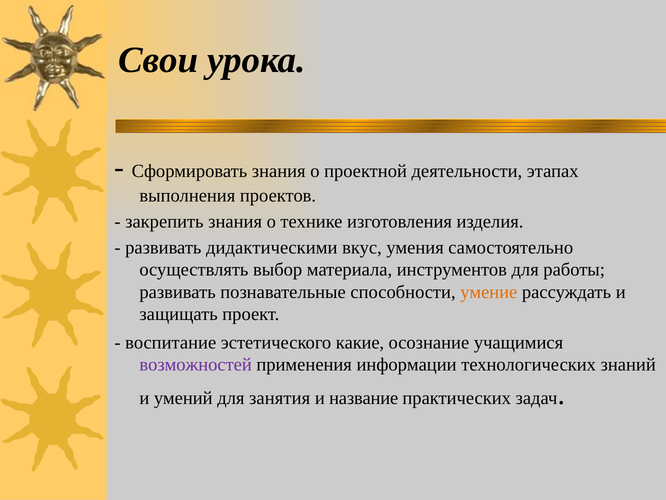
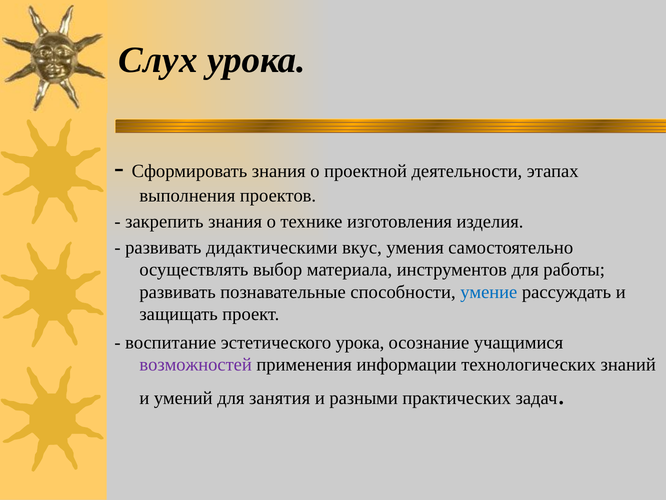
Свои: Свои -> Слух
умение colour: orange -> blue
эстетического какие: какие -> урока
название: название -> разными
